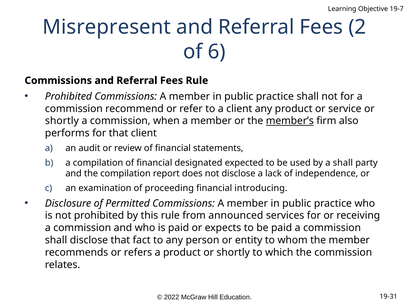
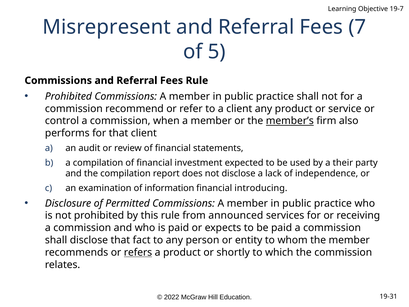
2: 2 -> 7
6: 6 -> 5
shortly at (62, 121): shortly -> control
designated: designated -> investment
a shall: shall -> their
proceeding: proceeding -> information
refers underline: none -> present
